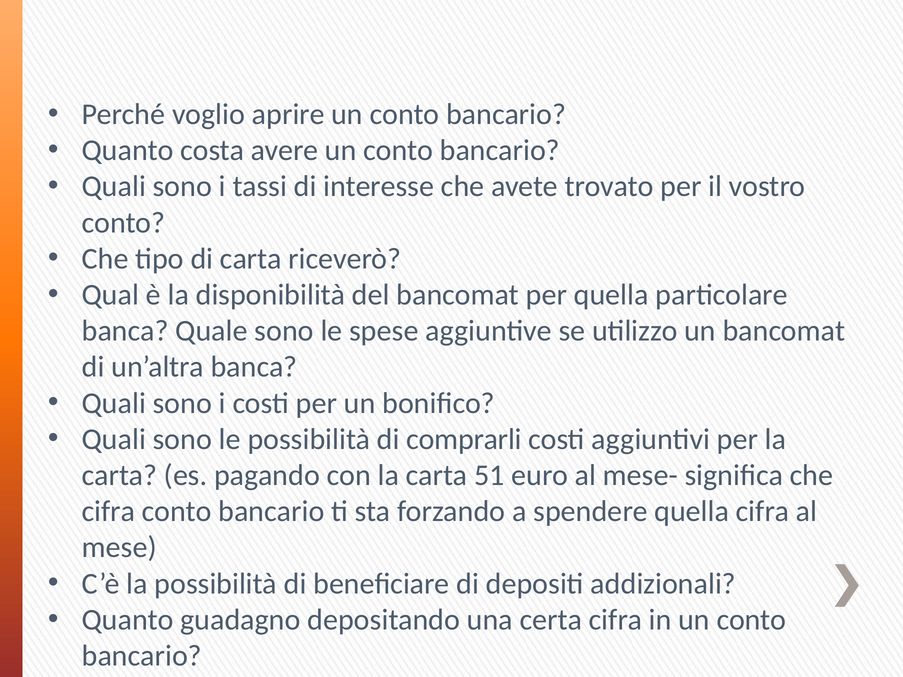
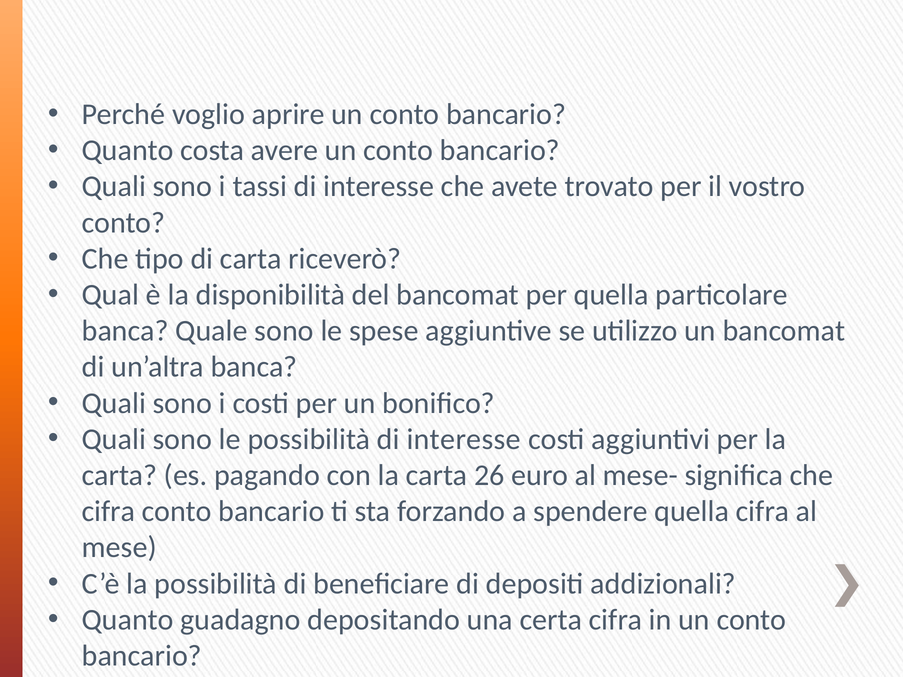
possibilità di comprarli: comprarli -> interesse
51: 51 -> 26
